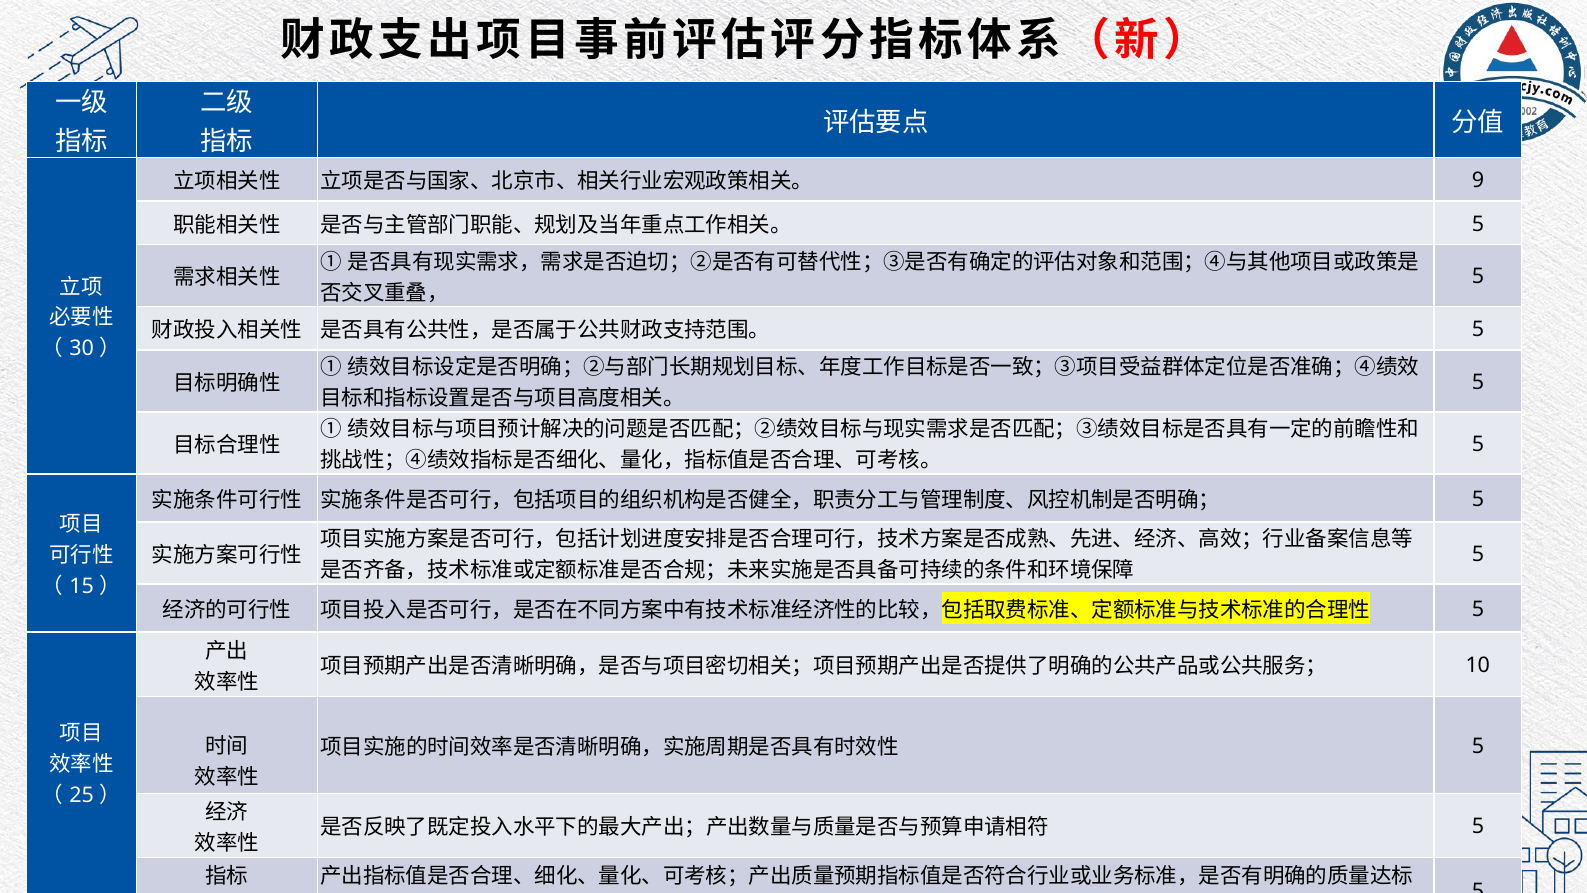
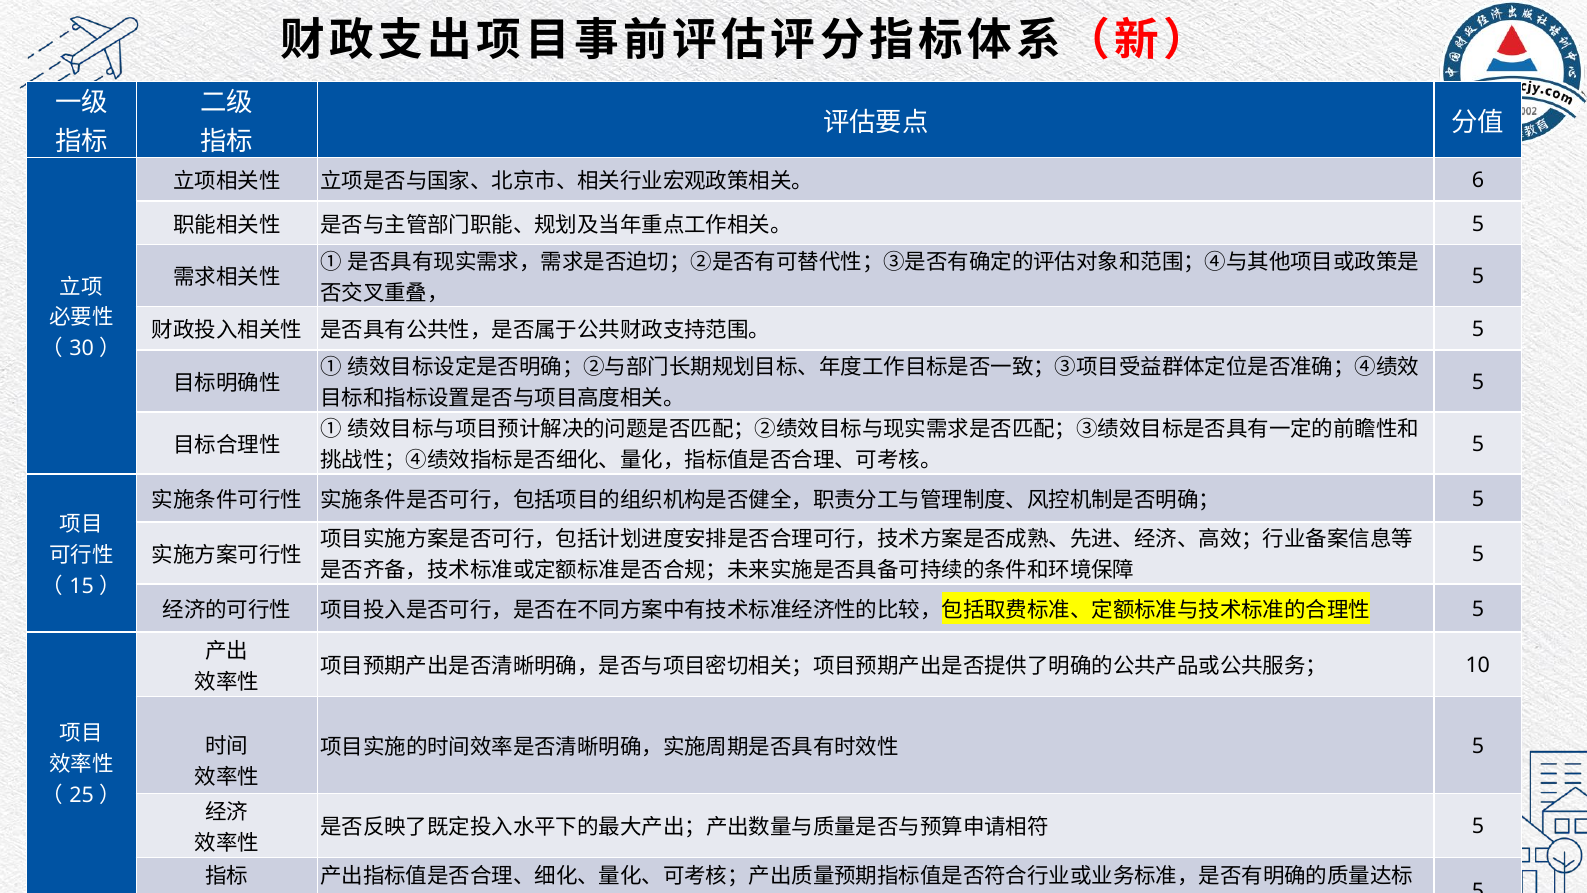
9: 9 -> 6
